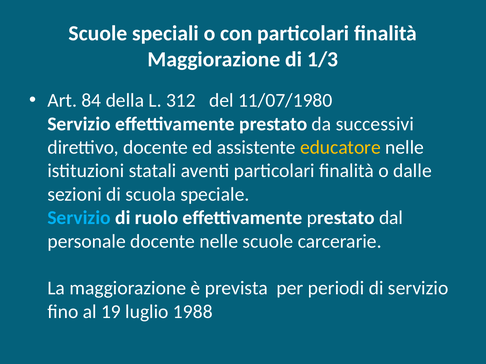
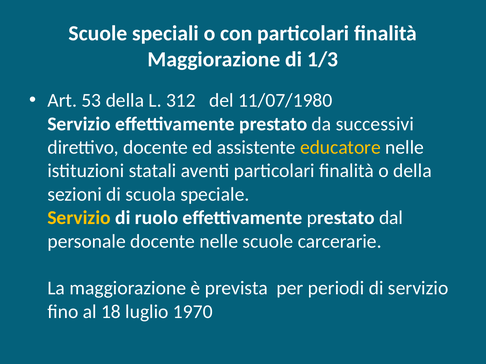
84: 84 -> 53
o dalle: dalle -> della
Servizio at (79, 218) colour: light blue -> yellow
19: 19 -> 18
1988: 1988 -> 1970
